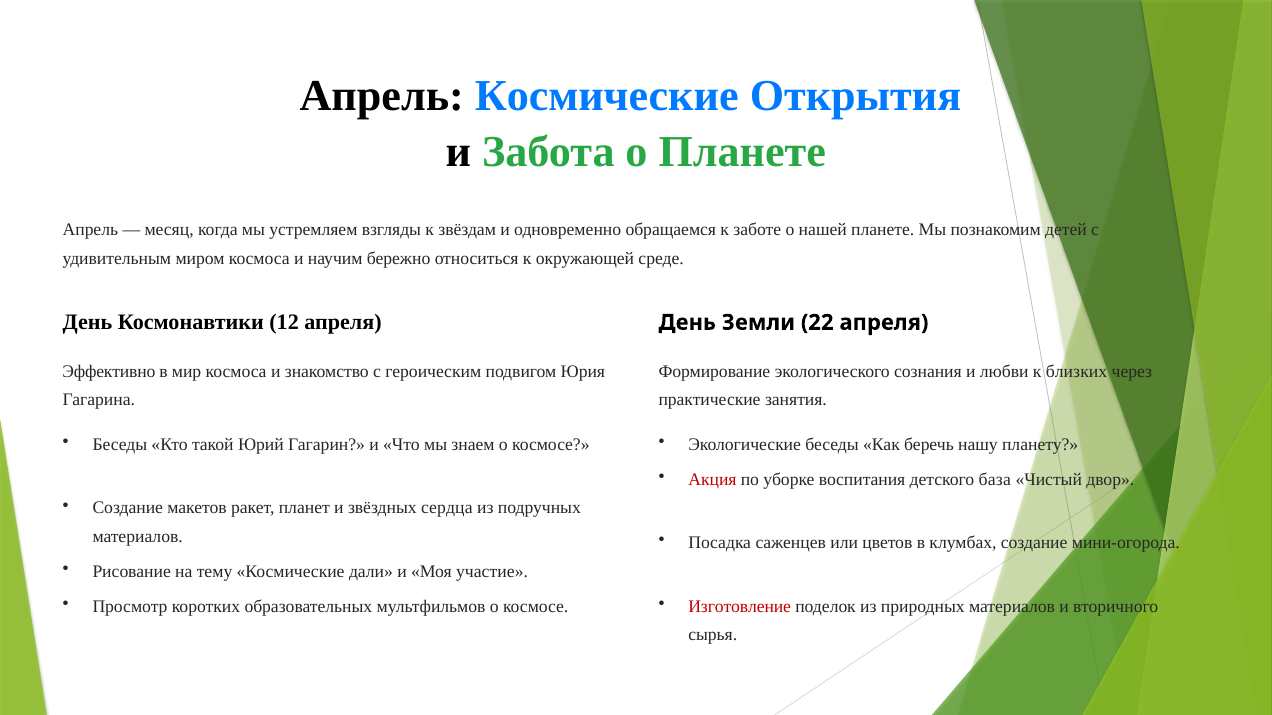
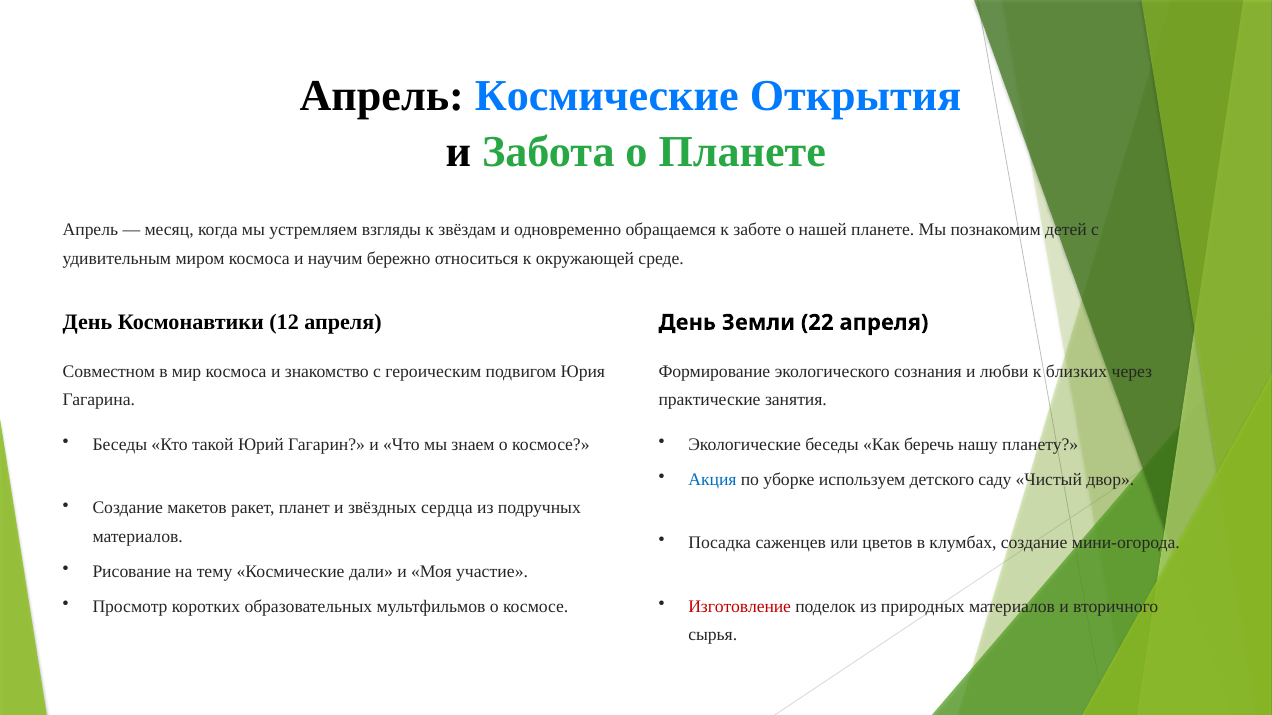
Эффективно: Эффективно -> Совместном
Акция colour: red -> blue
воспитания: воспитания -> используем
база: база -> саду
